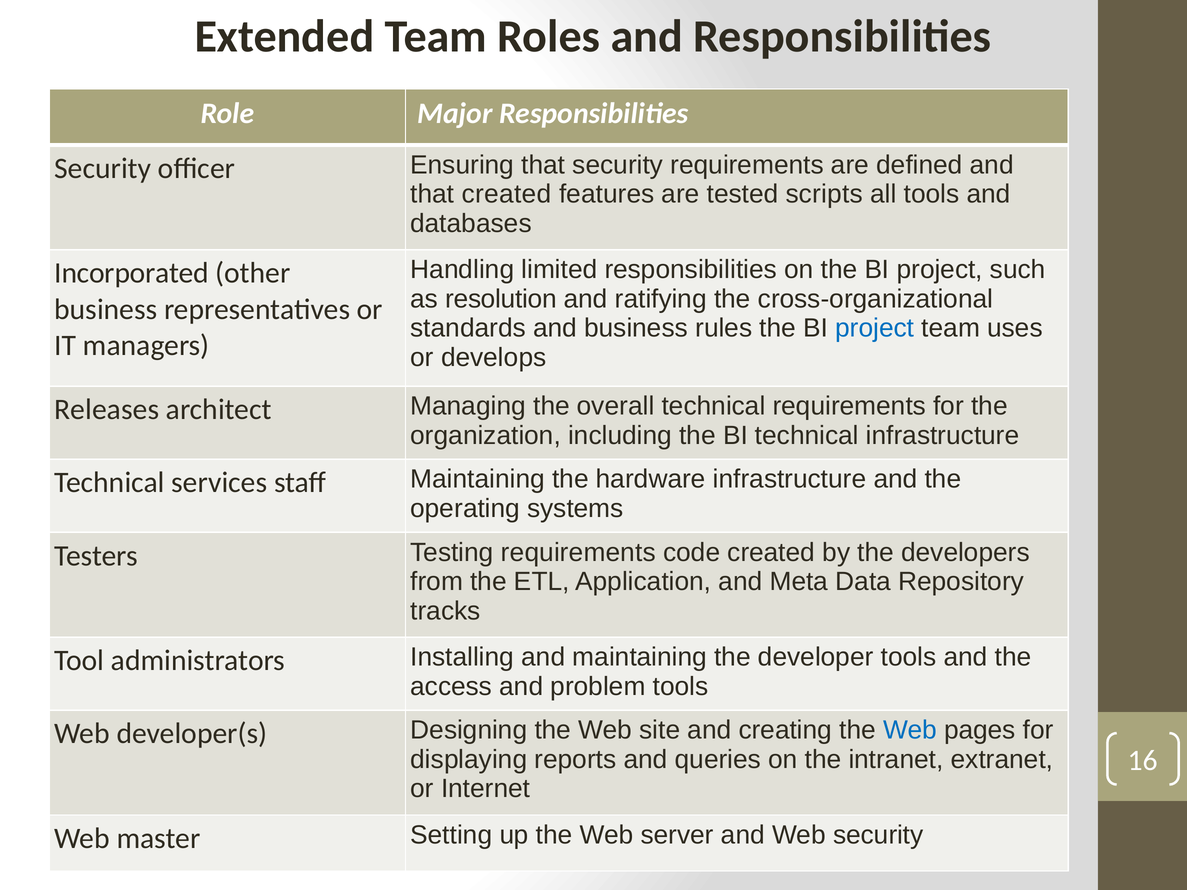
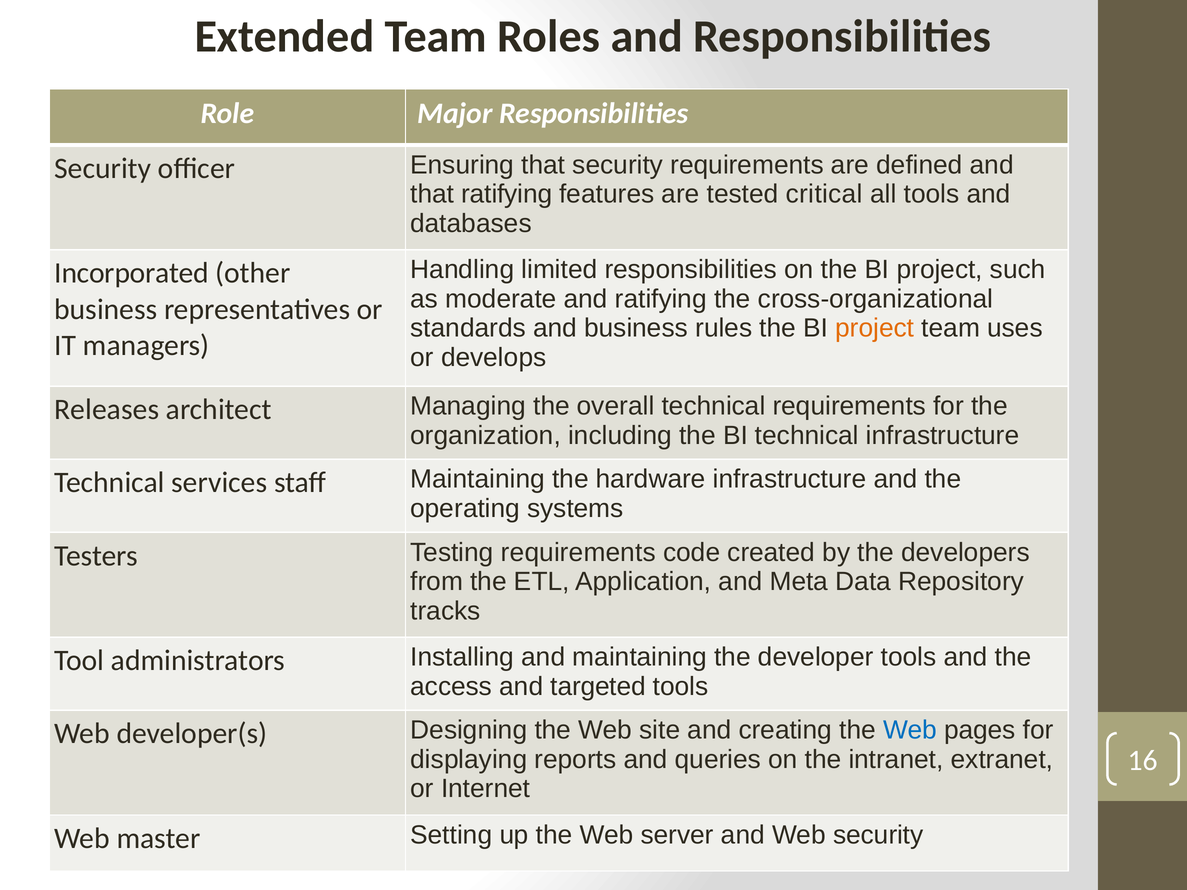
that created: created -> ratifying
scripts: scripts -> critical
resolution: resolution -> moderate
project at (875, 328) colour: blue -> orange
problem: problem -> targeted
